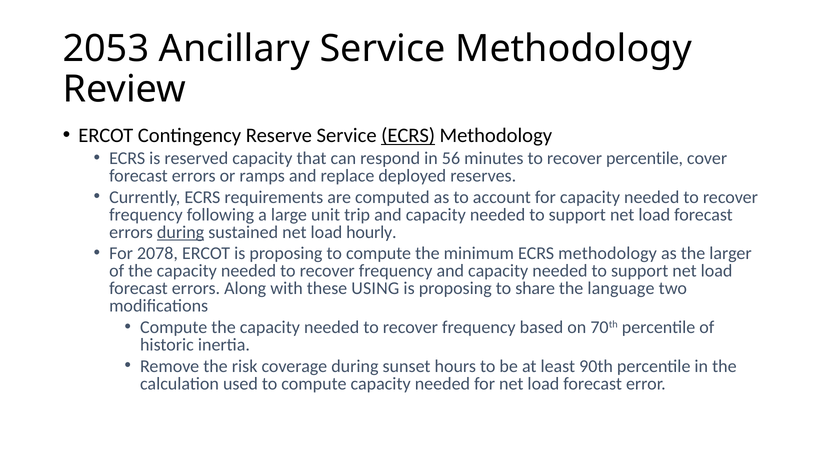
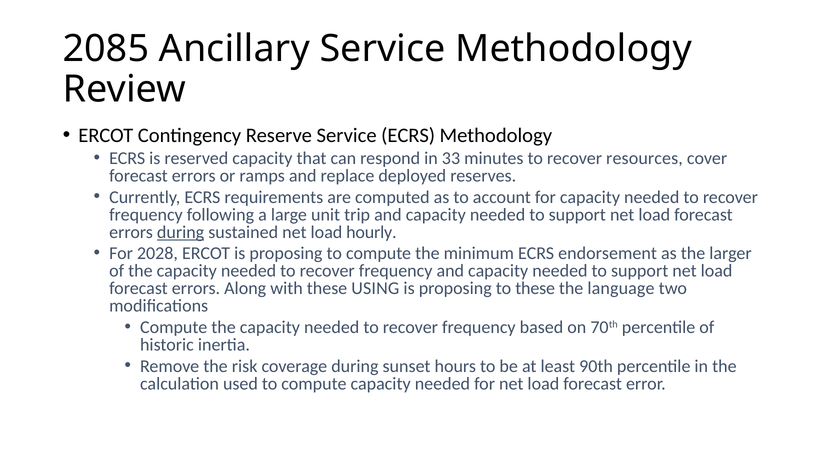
2053: 2053 -> 2085
ECRS at (408, 136) underline: present -> none
56: 56 -> 33
recover percentile: percentile -> resources
2078: 2078 -> 2028
minimum ECRS methodology: methodology -> endorsement
to share: share -> these
